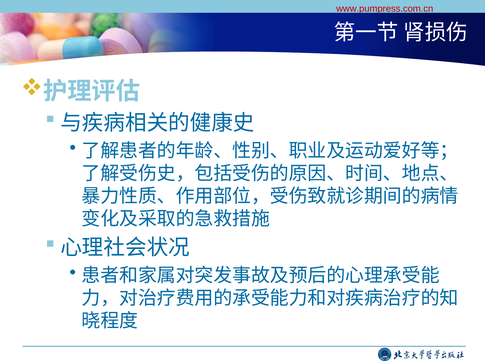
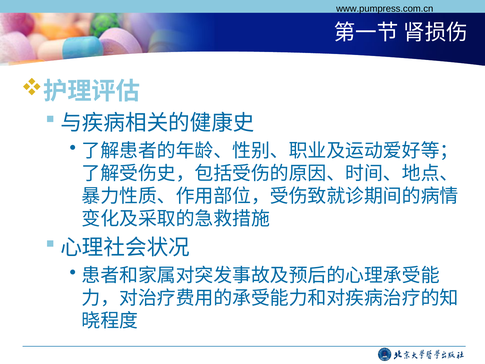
www.pumpress.com.cn colour: red -> black
